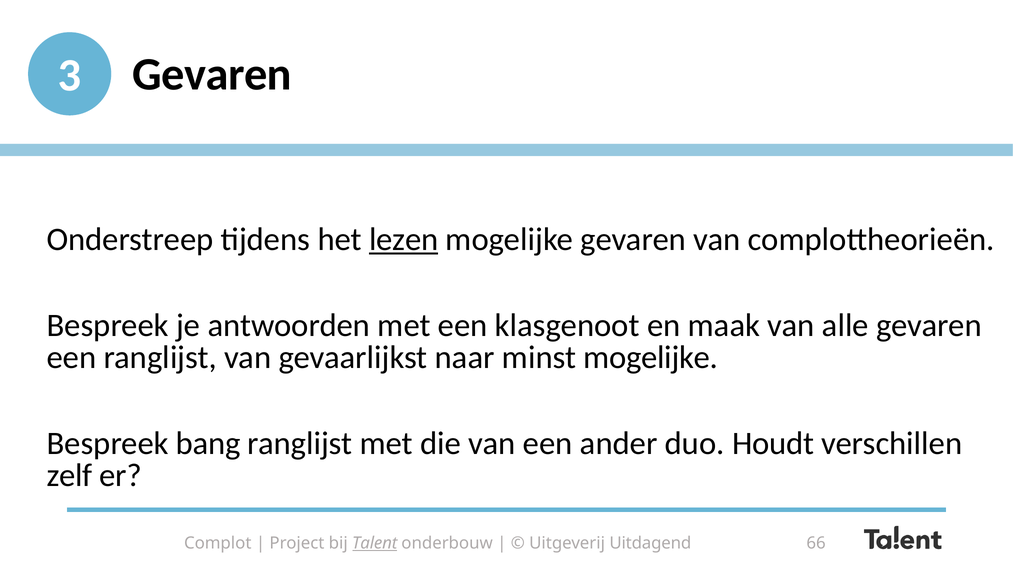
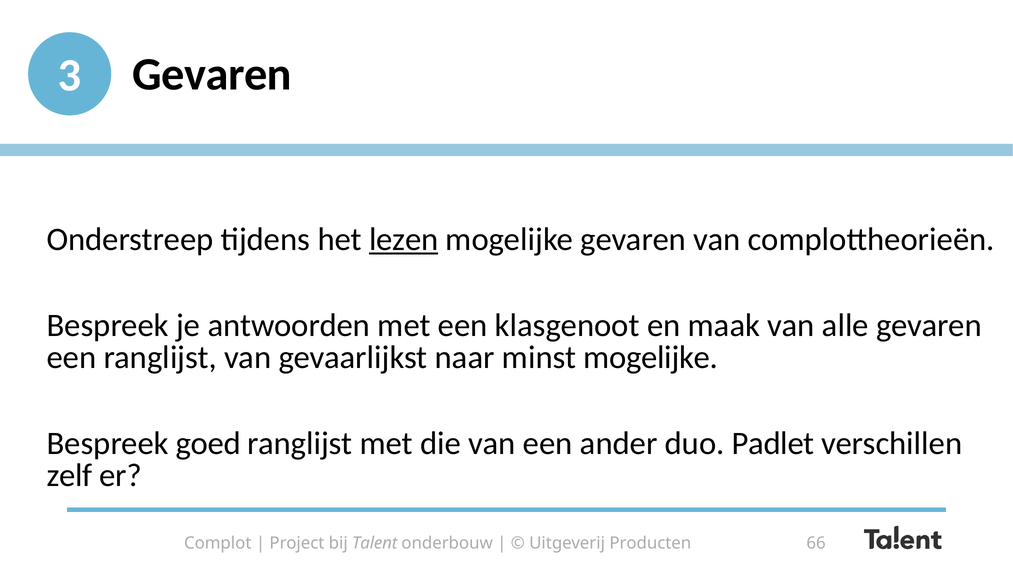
bang: bang -> goed
Houdt: Houdt -> Padlet
Talent underline: present -> none
Uitdagend: Uitdagend -> Producten
